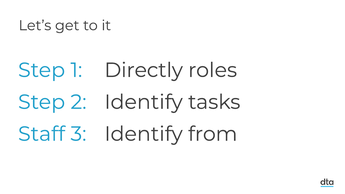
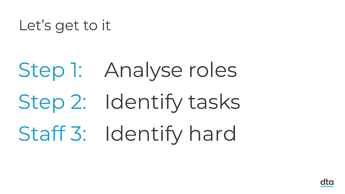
Directly: Directly -> Analyse
from: from -> hard
